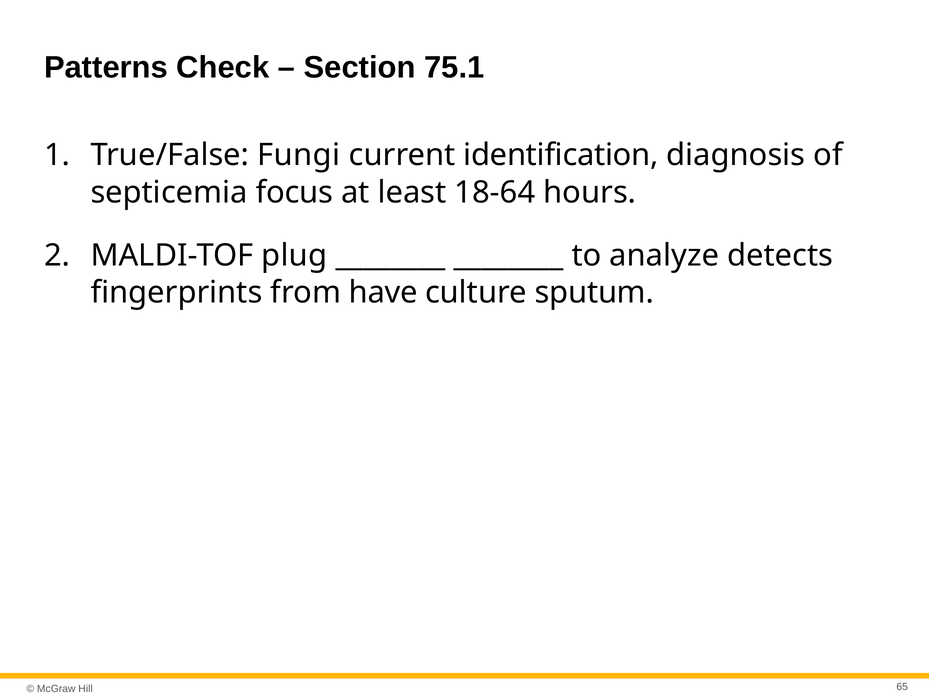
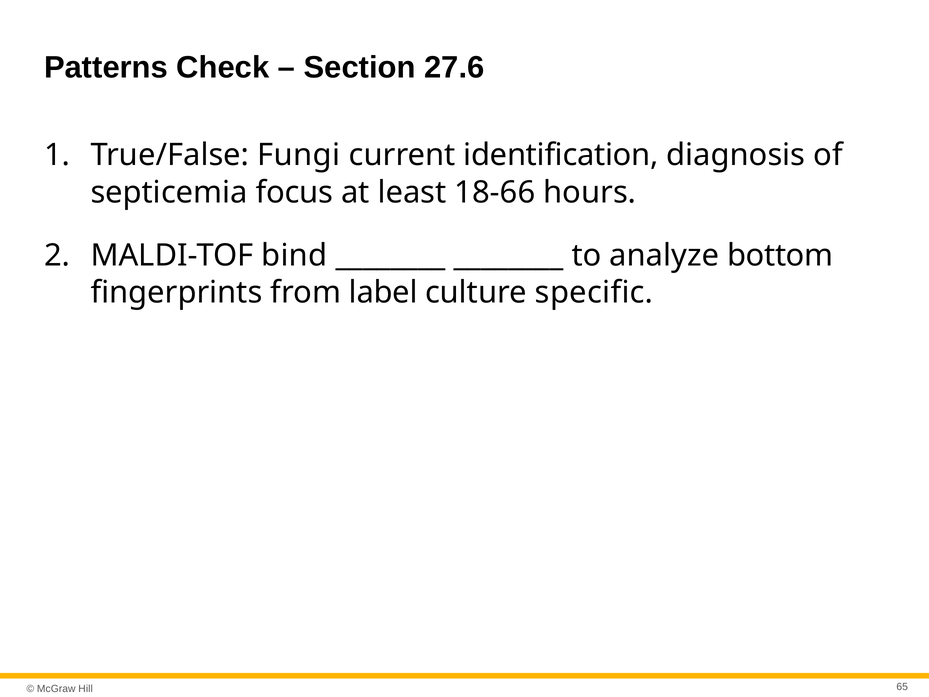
75.1: 75.1 -> 27.6
18-64: 18-64 -> 18-66
plug: plug -> bind
detects: detects -> bottom
have: have -> label
sputum: sputum -> specific
